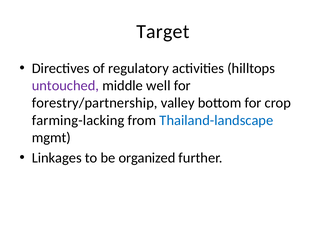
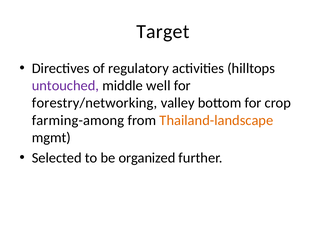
forestry/partnership: forestry/partnership -> forestry/networking
farming-lacking: farming-lacking -> farming-among
Thailand-landscape colour: blue -> orange
Linkages: Linkages -> Selected
